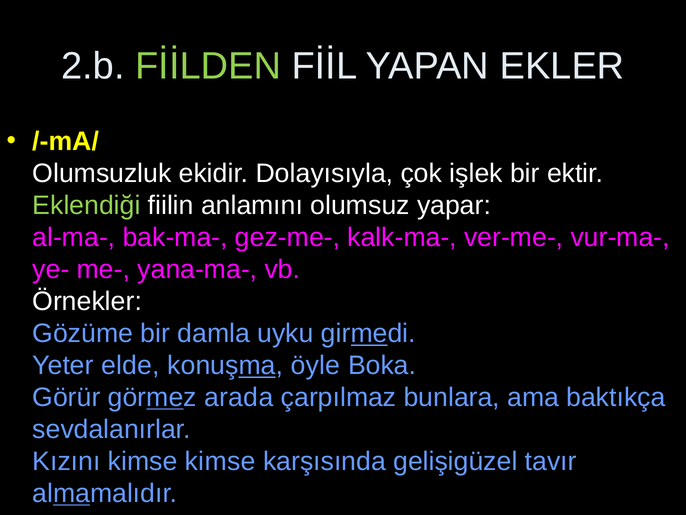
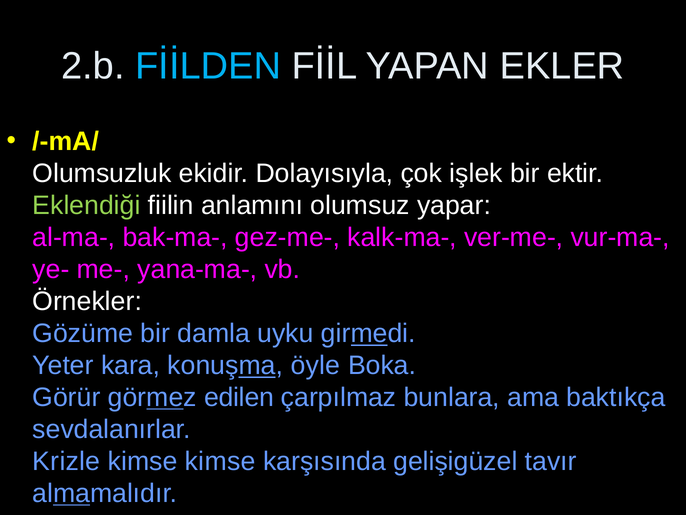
FİİLDEN colour: light green -> light blue
elde: elde -> kara
arada: arada -> edilen
Kızını: Kızını -> Krizle
